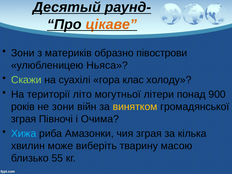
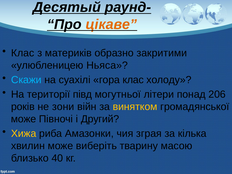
Зони at (23, 53): Зони -> Клас
півострови: півострови -> закритими
Скажи colour: light green -> light blue
літо: літо -> півд
900: 900 -> 206
зграя at (24, 119): зграя -> може
Очима: Очима -> Другий
Хижа colour: light blue -> yellow
55: 55 -> 40
